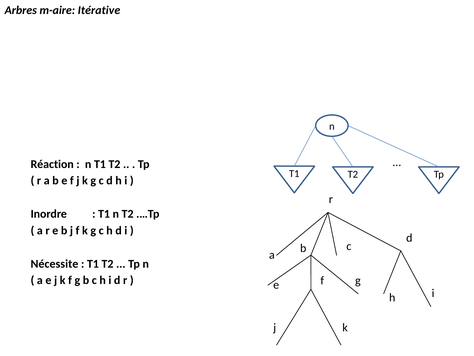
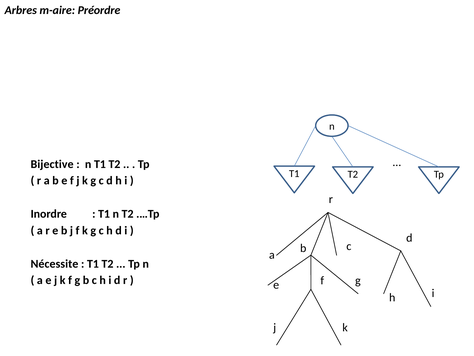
Itérative: Itérative -> Préordre
Réaction: Réaction -> Bijective
